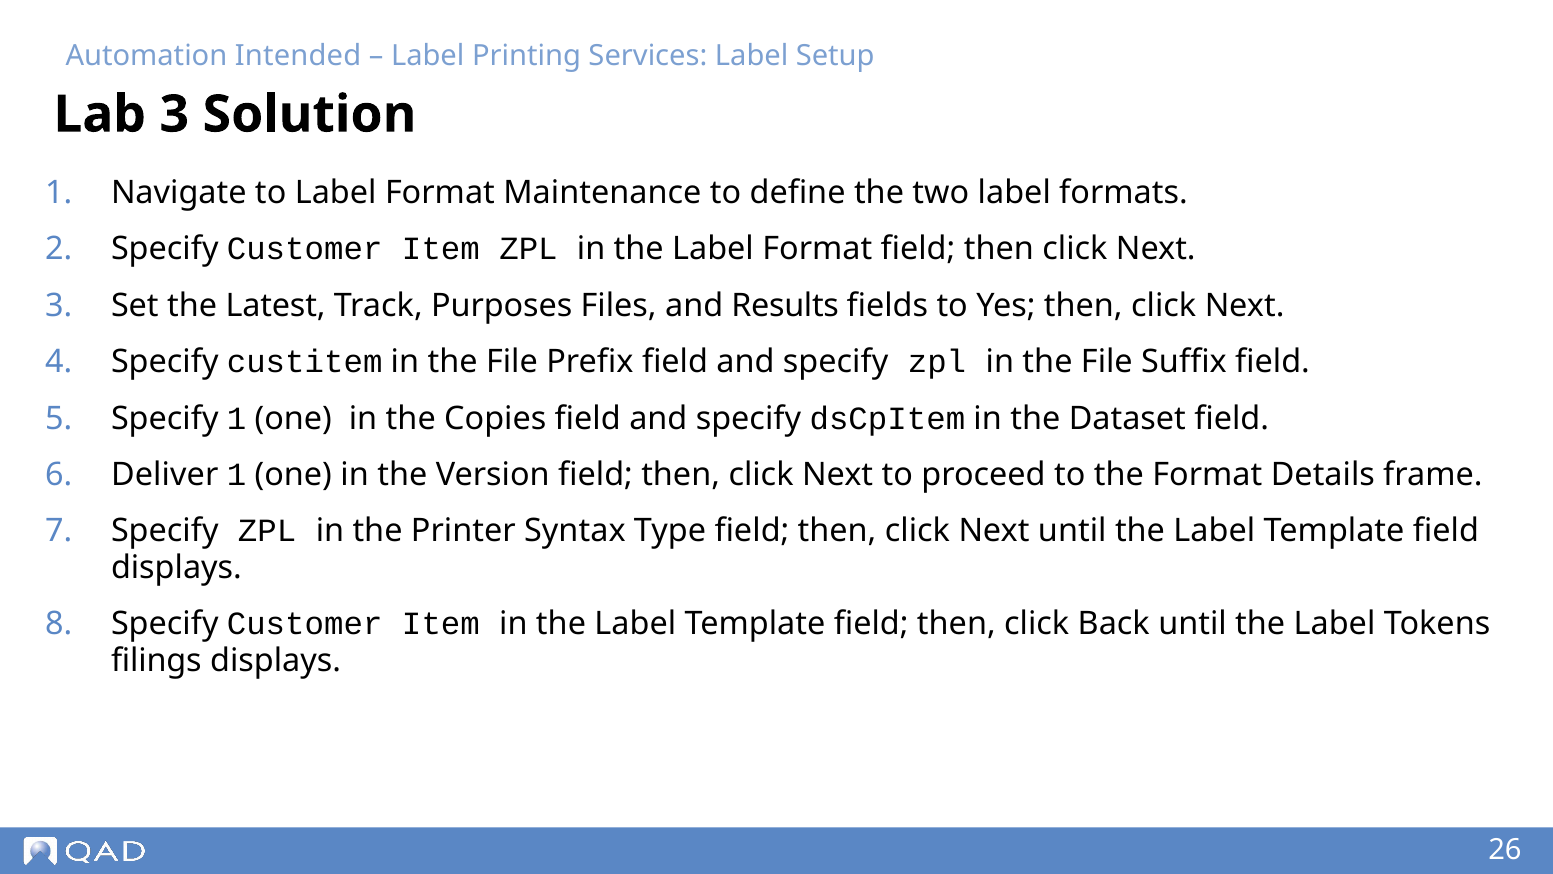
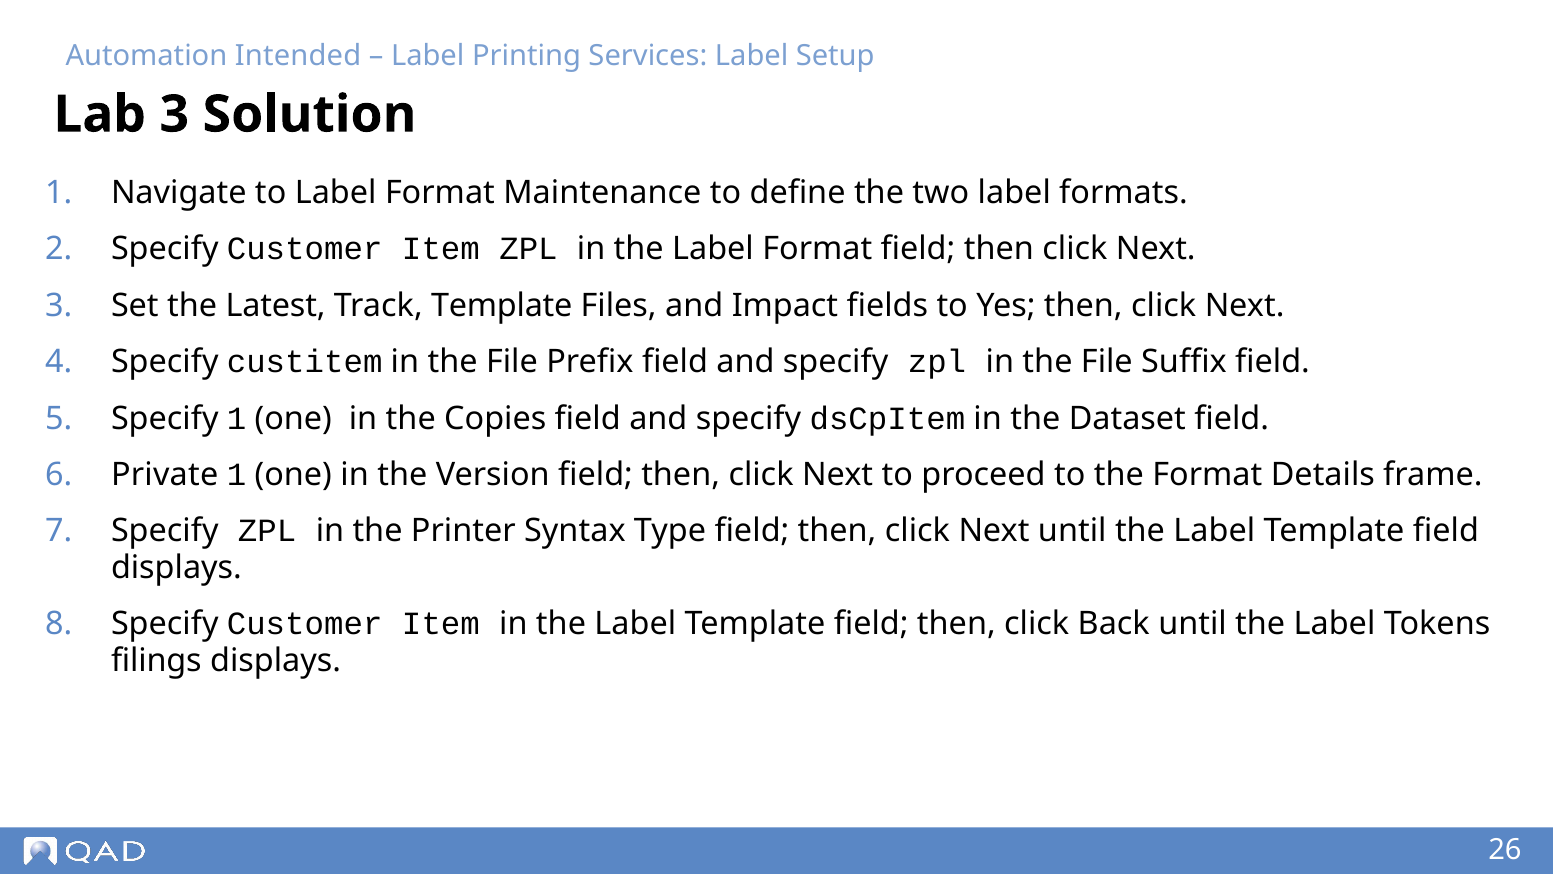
Track Purposes: Purposes -> Template
Results: Results -> Impact
Deliver: Deliver -> Private
